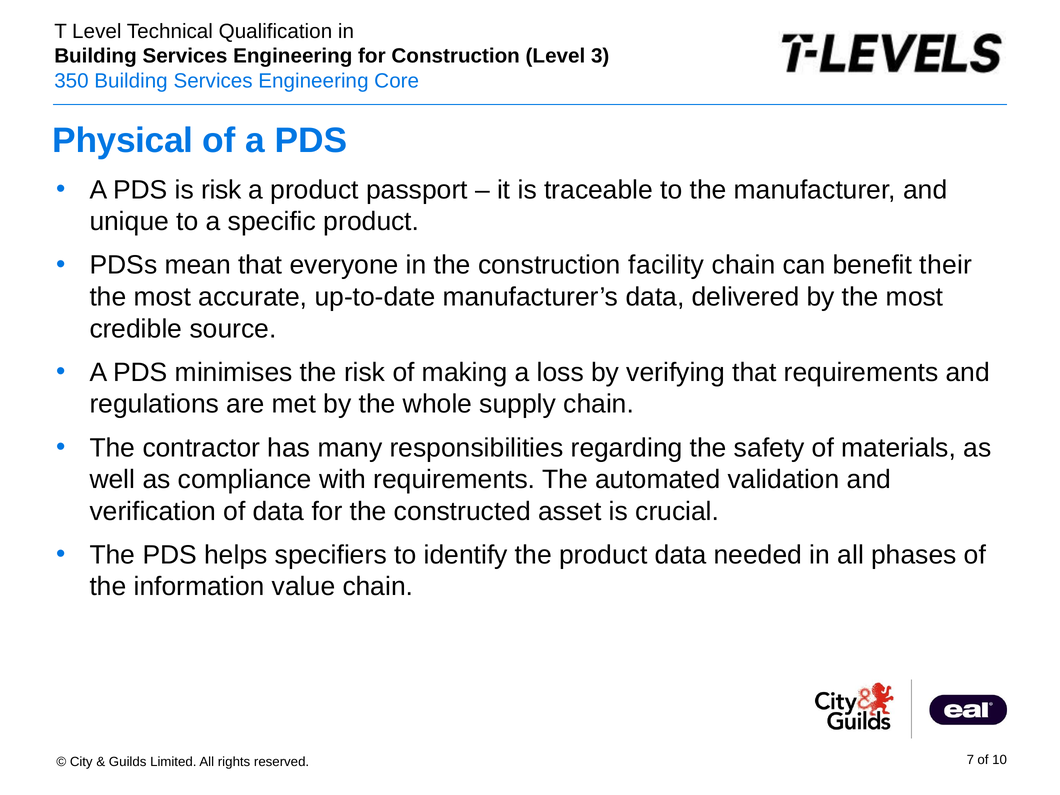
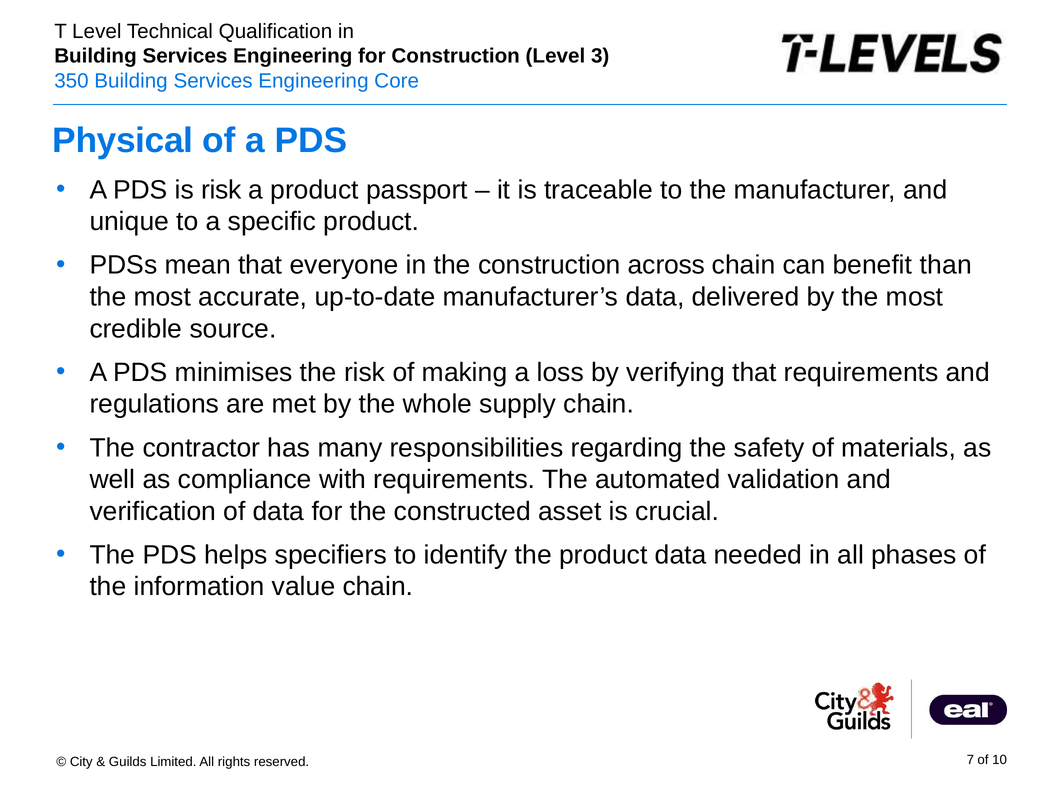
facility: facility -> across
their: their -> than
